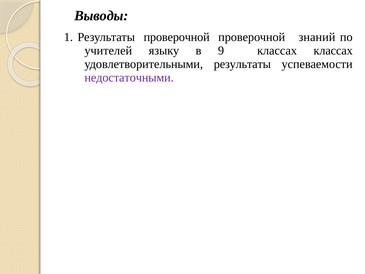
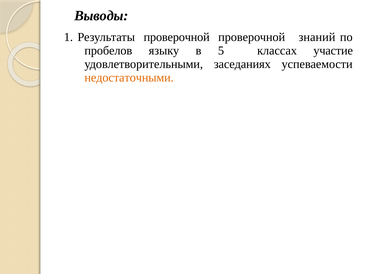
учителей: учителей -> пробелов
9: 9 -> 5
классах классах: классах -> участие
удовлетворительными результаты: результаты -> заседаниях
недостаточными colour: purple -> orange
